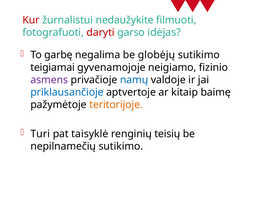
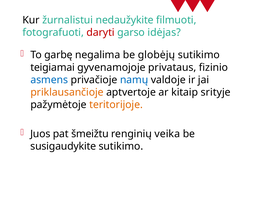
Kur colour: red -> black
neigiamo: neigiamo -> privataus
asmens colour: purple -> blue
priklausančioje colour: blue -> orange
baimę: baimę -> srityje
Turi: Turi -> Juos
taisyklė: taisyklė -> šmeižtu
teisių: teisių -> veika
nepilnamečių: nepilnamečių -> susigaudykite
